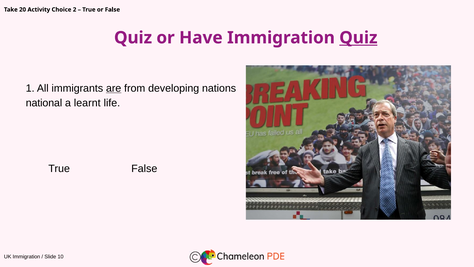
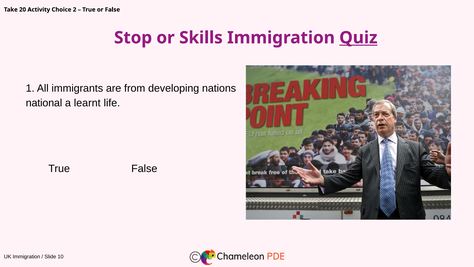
Quiz at (133, 38): Quiz -> Stop
Have: Have -> Skills
are underline: present -> none
